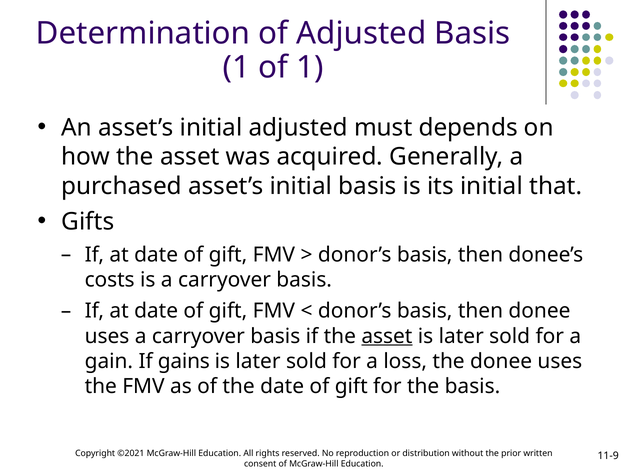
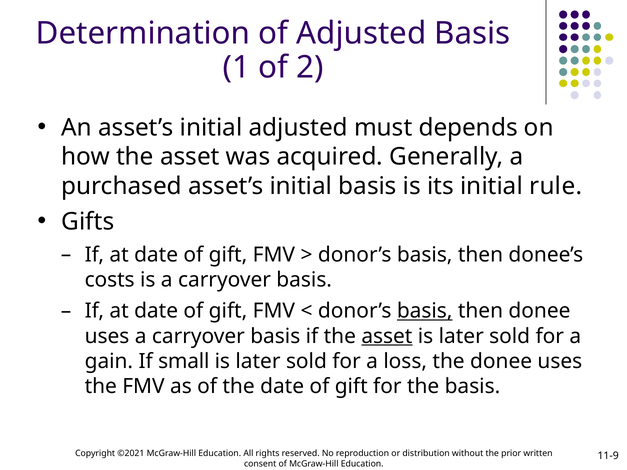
of 1: 1 -> 2
that: that -> rule
basis at (425, 311) underline: none -> present
gains: gains -> small
